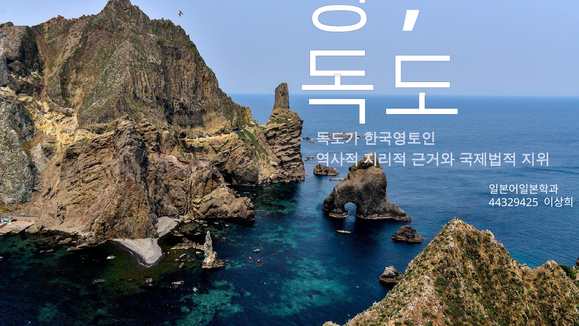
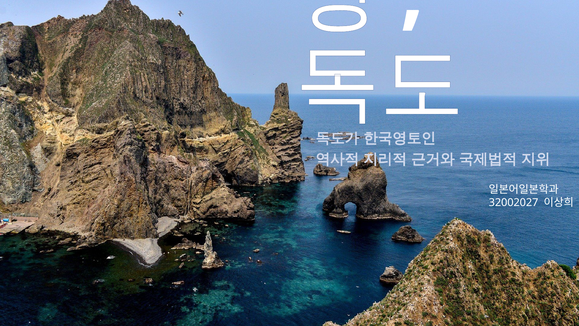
44329425: 44329425 -> 32002027
